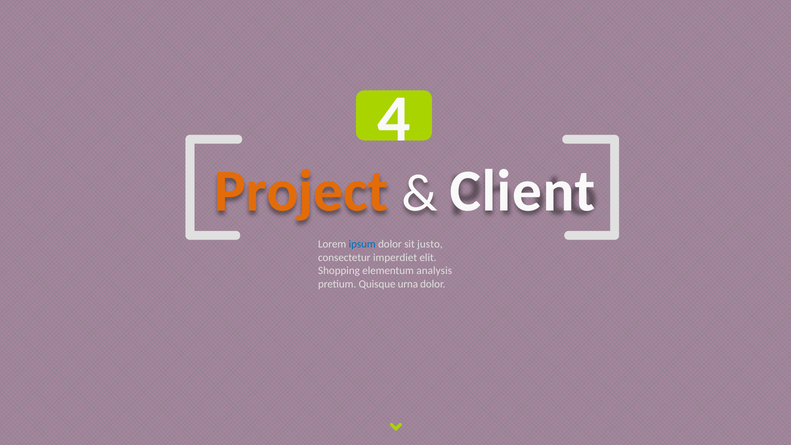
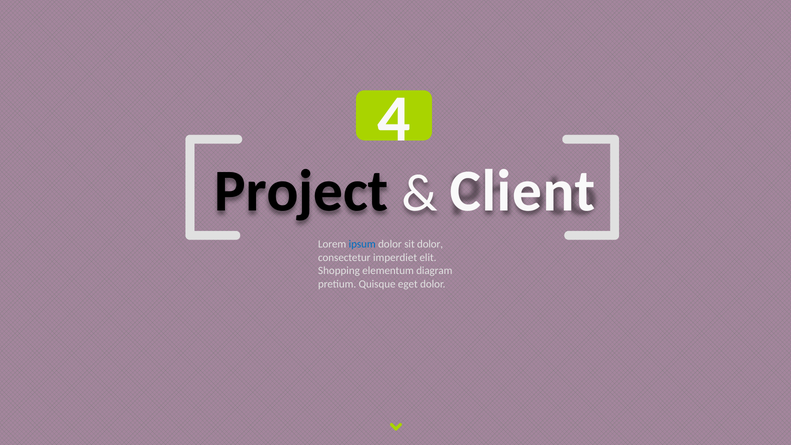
Project colour: orange -> black
sit justo: justo -> dolor
analysis: analysis -> diagram
urna: urna -> eget
